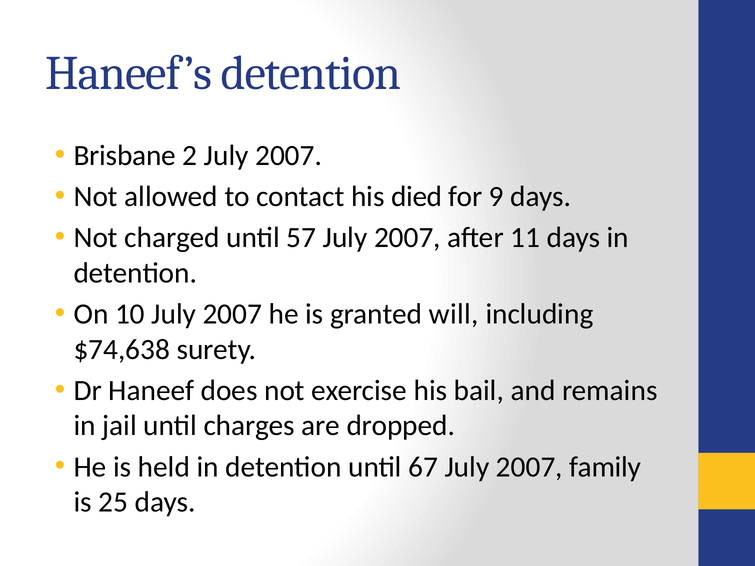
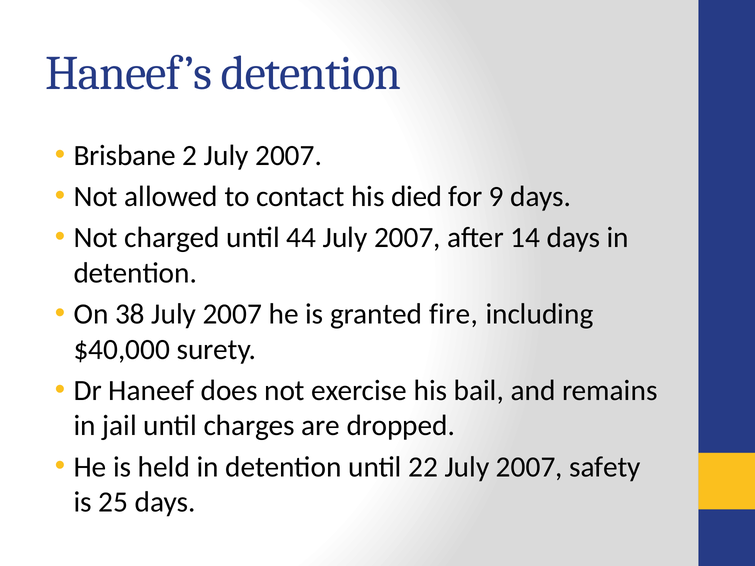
57: 57 -> 44
11: 11 -> 14
10: 10 -> 38
will: will -> fire
$74,638: $74,638 -> $40,000
67: 67 -> 22
family: family -> safety
